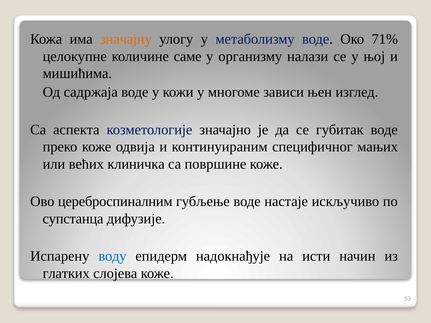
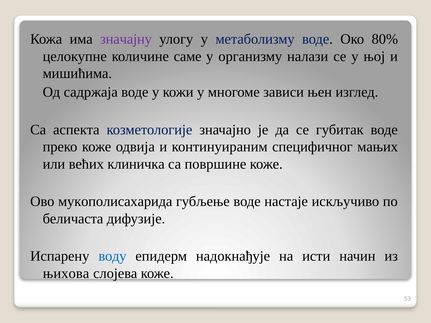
значајну colour: orange -> purple
71%: 71% -> 80%
цереброспиналним: цереброспиналним -> мукополисахарида
супстанца: супстанца -> беличаста
глатких: глатких -> њихова
